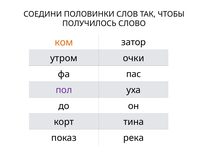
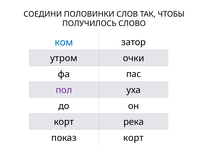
ком colour: orange -> blue
тина: тина -> река
показ река: река -> корт
